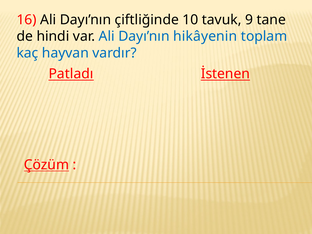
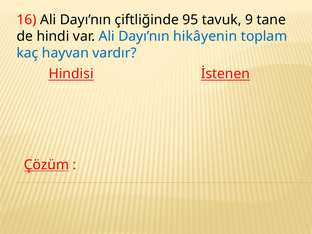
10: 10 -> 95
Patladı: Patladı -> Hindisi
